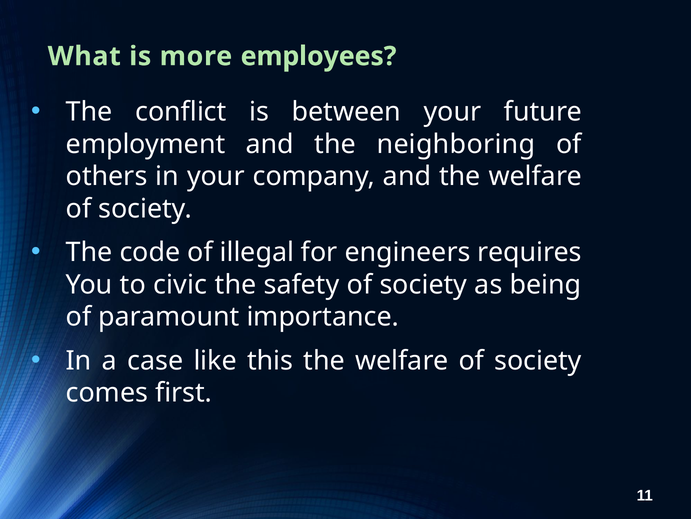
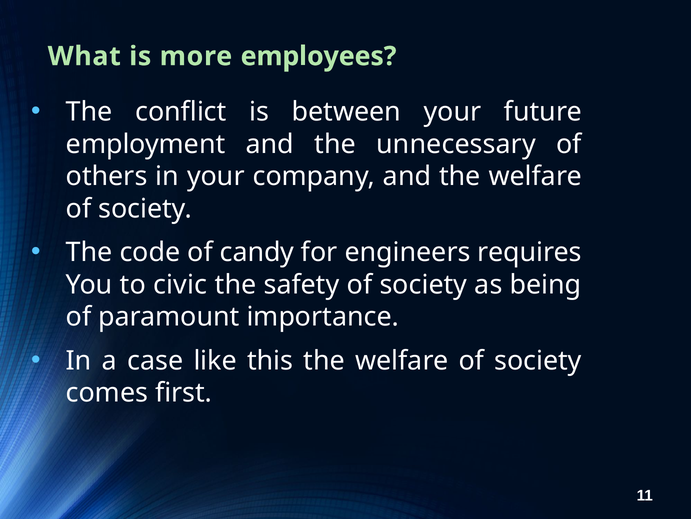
neighboring: neighboring -> unnecessary
illegal: illegal -> candy
